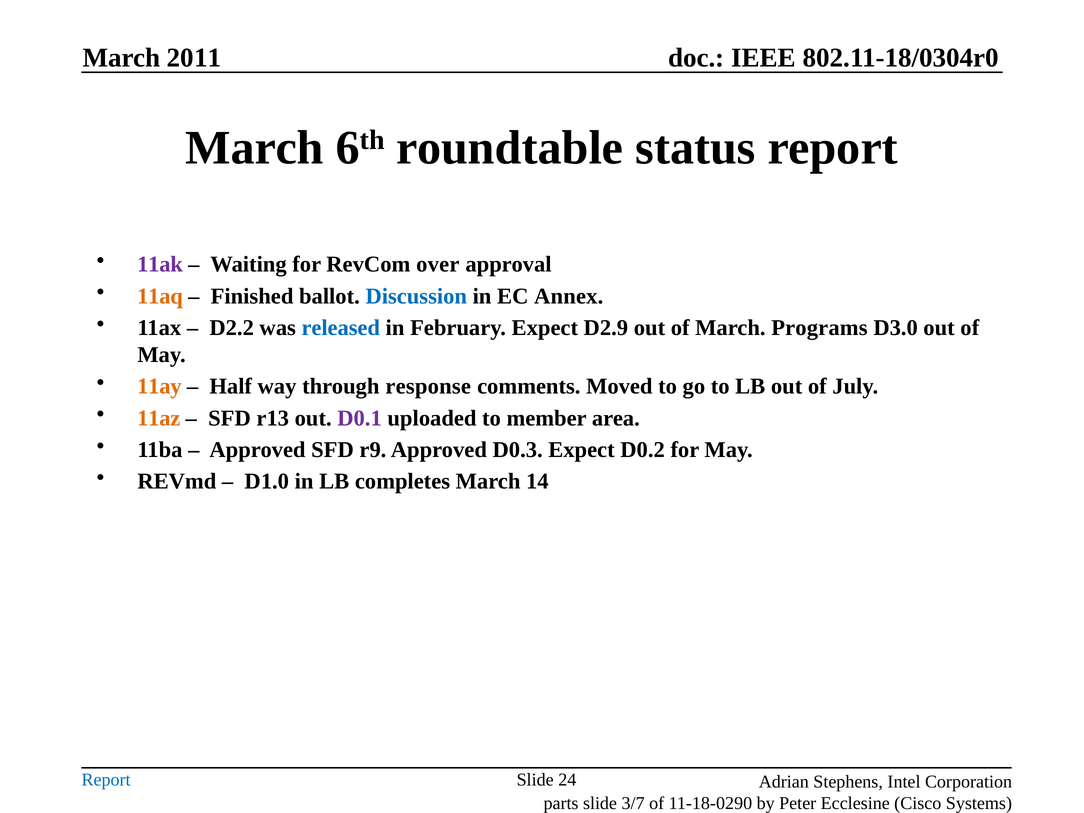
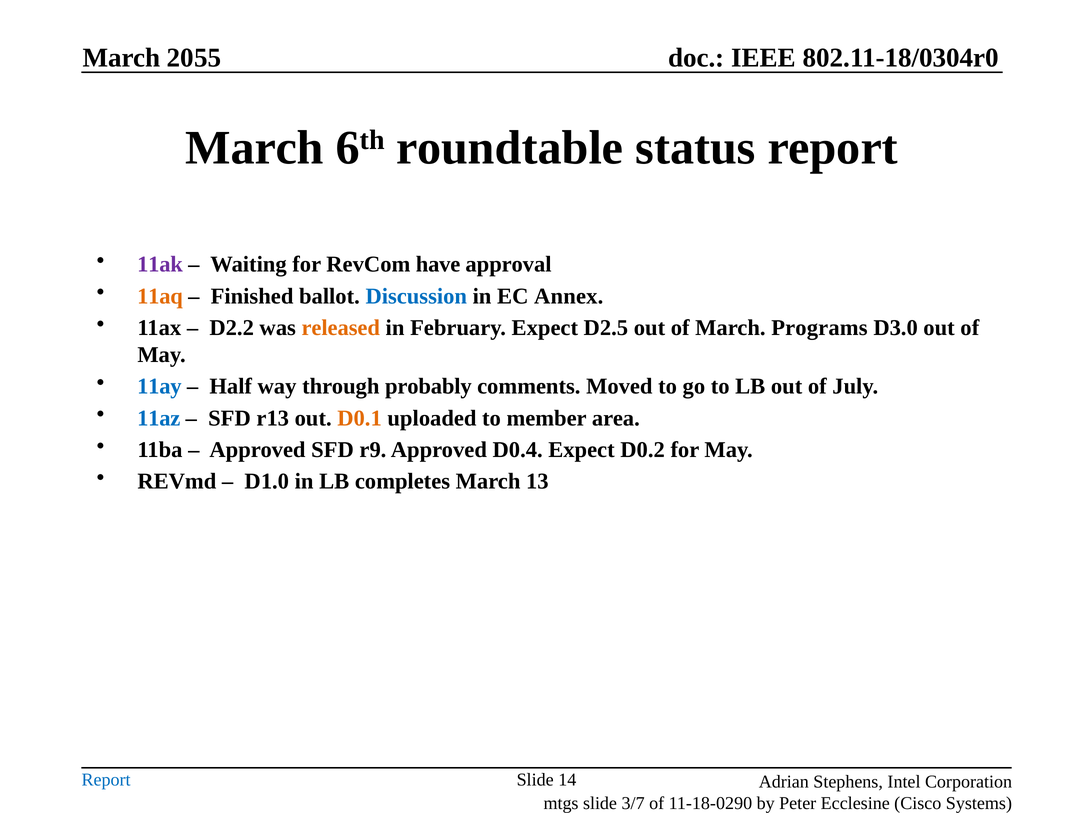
2011: 2011 -> 2055
over: over -> have
released colour: blue -> orange
D2.9: D2.9 -> D2.5
11ay colour: orange -> blue
response: response -> probably
11az colour: orange -> blue
D0.1 colour: purple -> orange
D0.3: D0.3 -> D0.4
14: 14 -> 13
24: 24 -> 14
parts: parts -> mtgs
